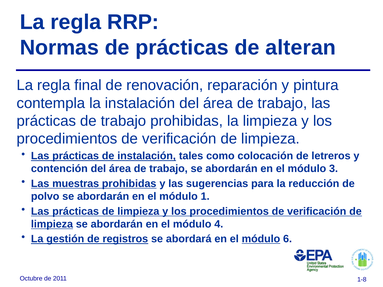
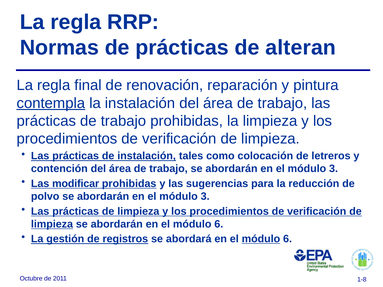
contempla underline: none -> present
muestras: muestras -> modificar
1 at (205, 197): 1 -> 3
4 at (219, 224): 4 -> 6
